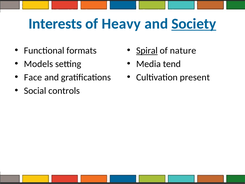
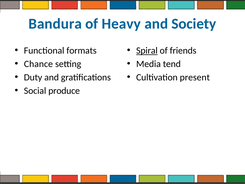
Interests: Interests -> Bandura
Society underline: present -> none
nature: nature -> friends
Models: Models -> Chance
Face: Face -> Duty
controls: controls -> produce
